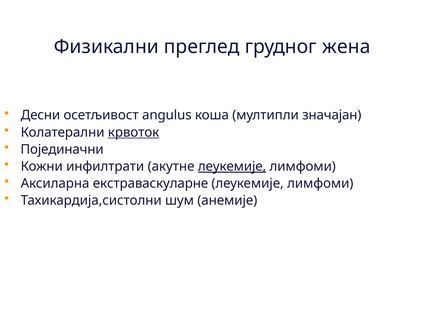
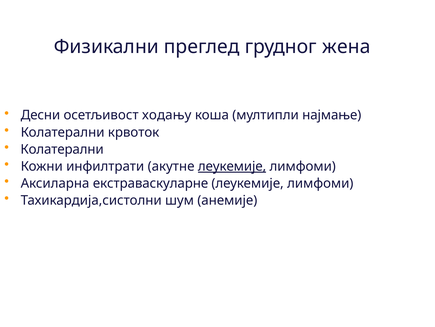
angulus: angulus -> ходању
значајан: значајан -> најмање
крвоток underline: present -> none
Појединачни at (62, 149): Појединачни -> Колатерални
